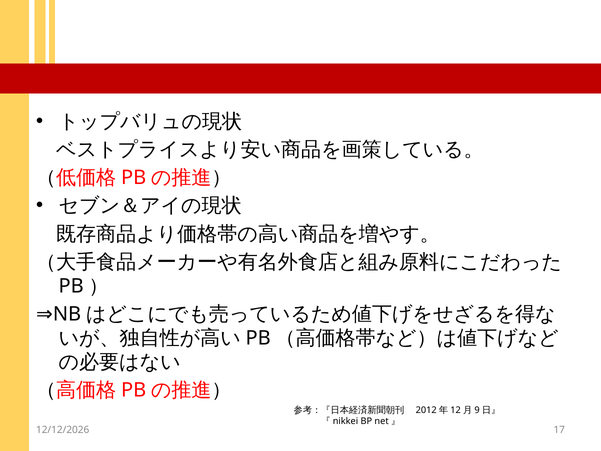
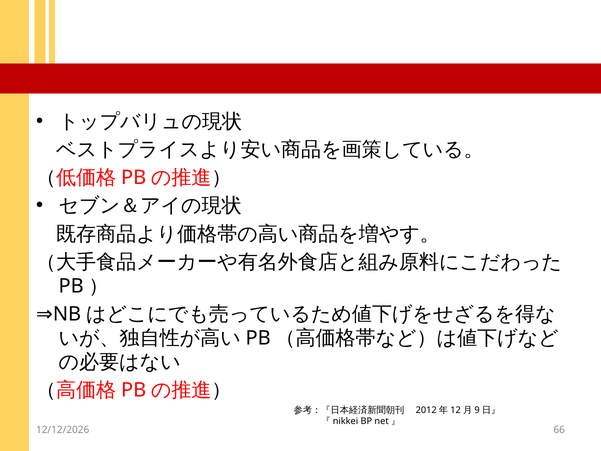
17: 17 -> 66
